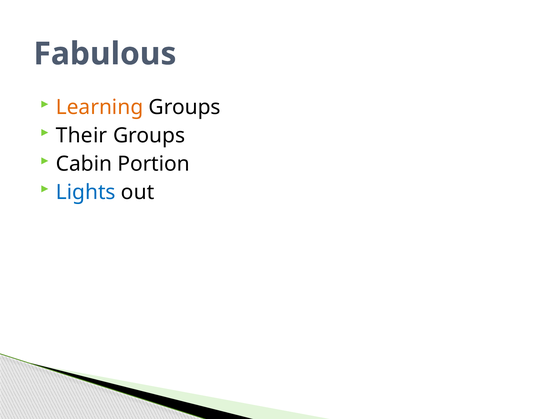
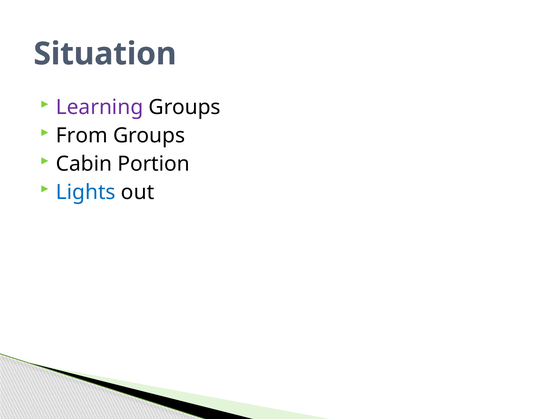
Fabulous: Fabulous -> Situation
Learning colour: orange -> purple
Their: Their -> From
